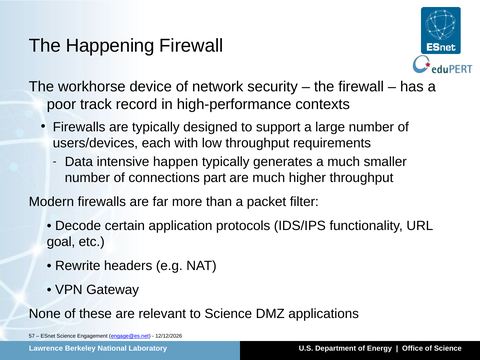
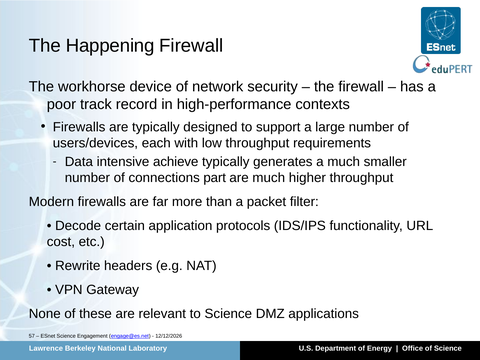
happen: happen -> achieve
goal: goal -> cost
